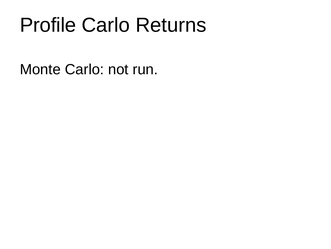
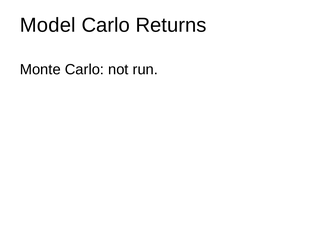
Profile: Profile -> Model
